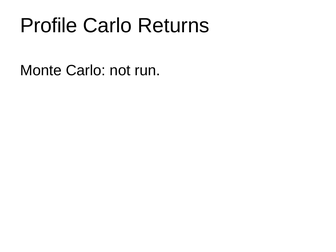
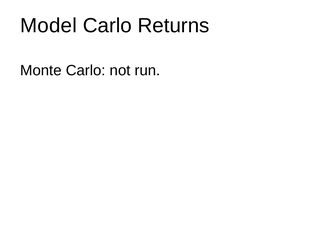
Profile: Profile -> Model
